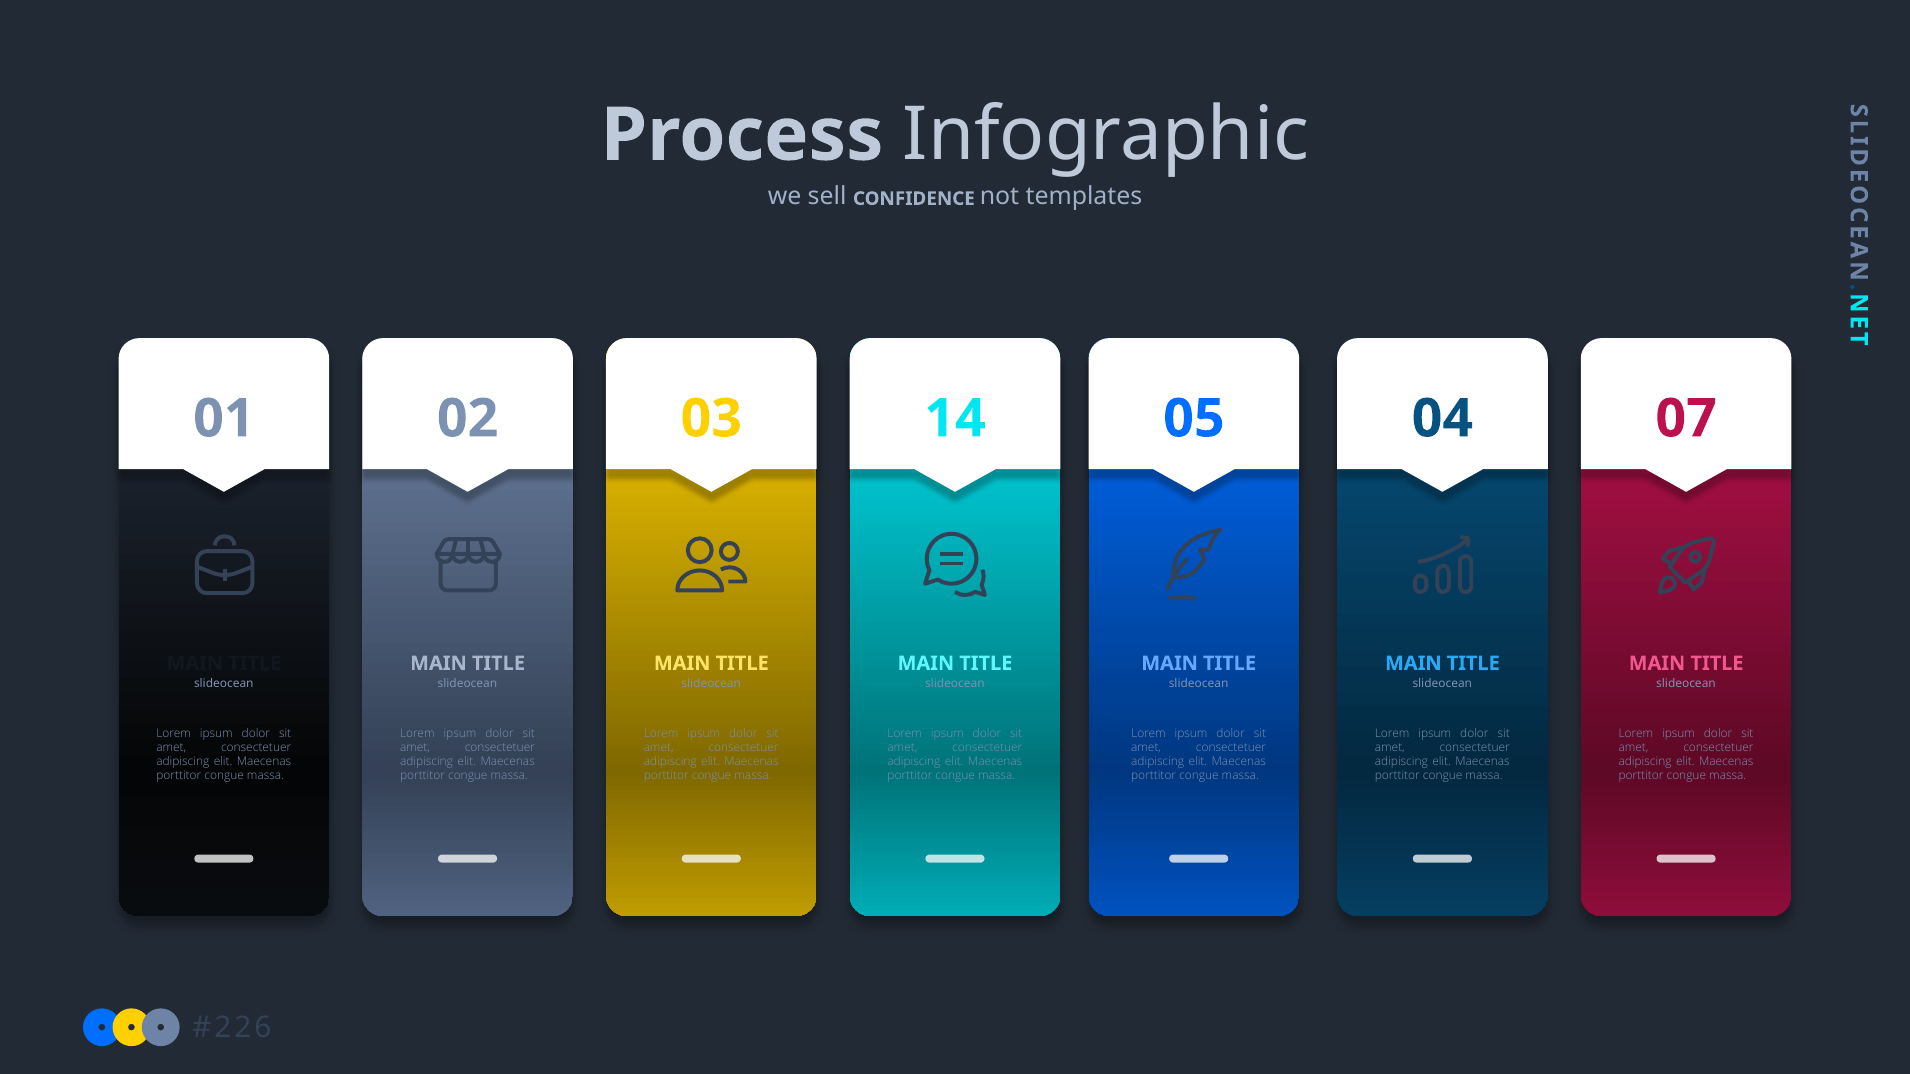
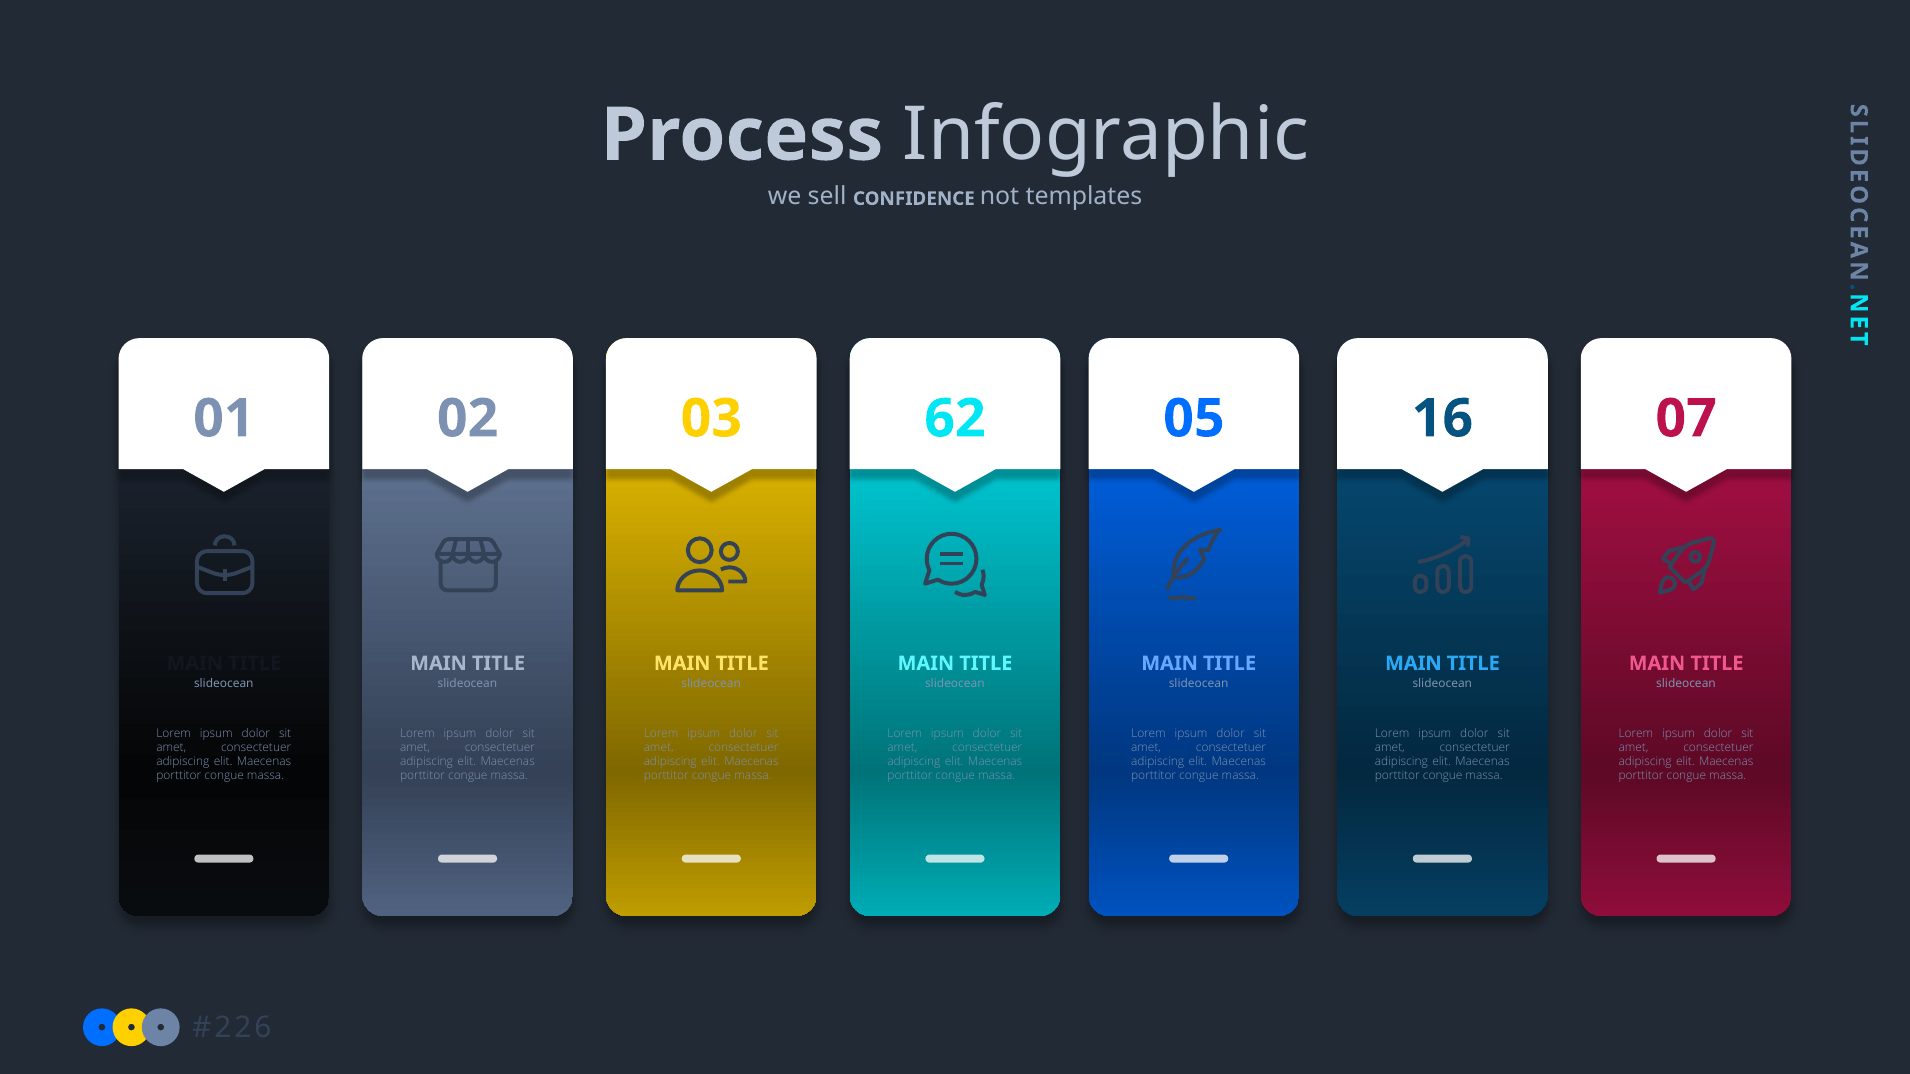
14: 14 -> 62
04: 04 -> 16
